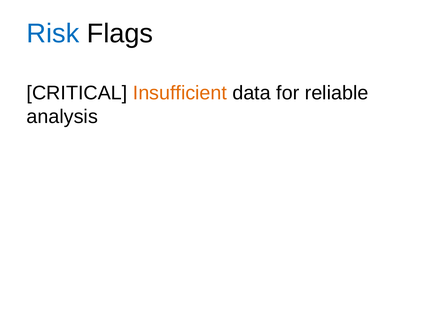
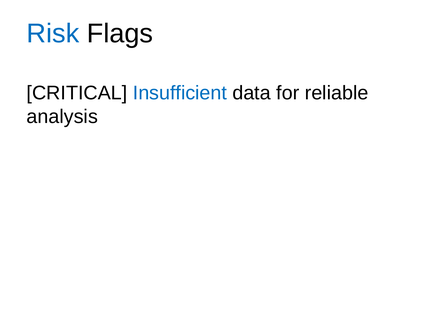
Insufficient colour: orange -> blue
